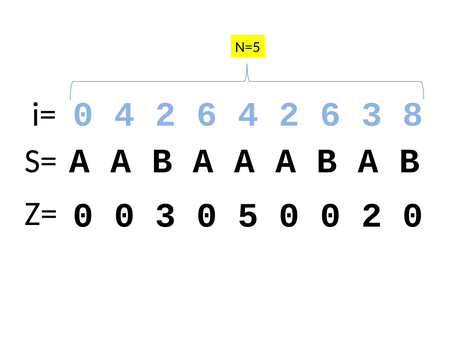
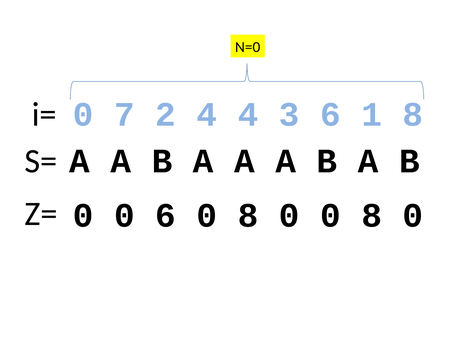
N=5: N=5 -> N=0
0 4: 4 -> 7
6 at (207, 115): 6 -> 4
2 at (289, 115): 2 -> 3
6 3: 3 -> 1
0 3: 3 -> 6
5 at (248, 216): 5 -> 8
0 0 2: 2 -> 8
